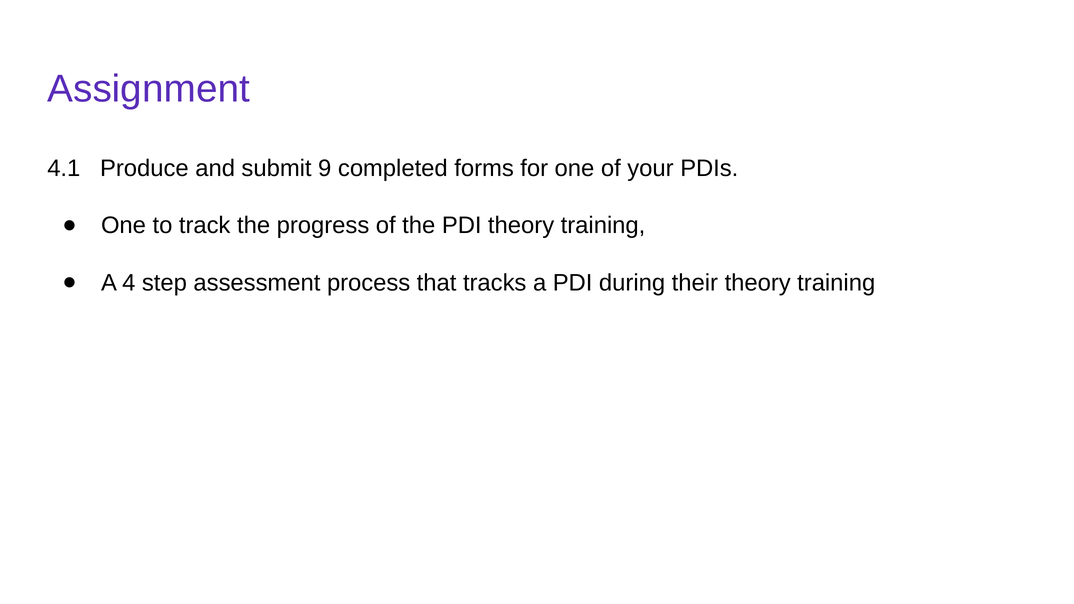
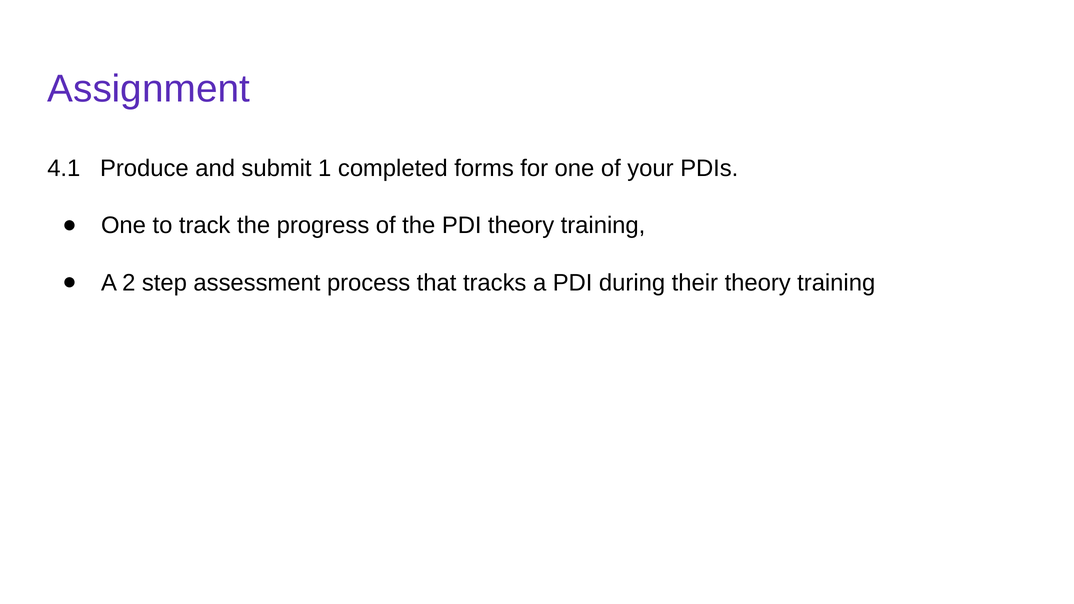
9: 9 -> 1
4: 4 -> 2
